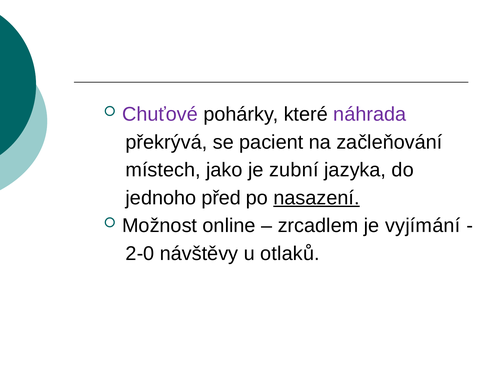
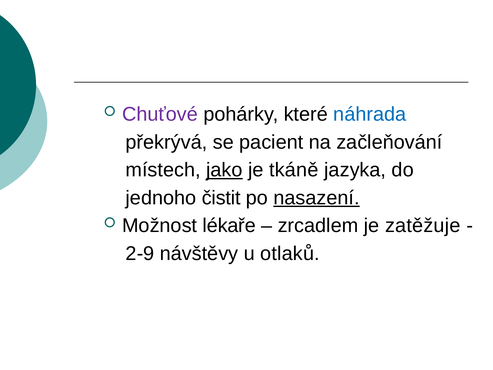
náhrada colour: purple -> blue
jako underline: none -> present
zubní: zubní -> tkáně
před: před -> čistit
online: online -> lékaře
vyjímání: vyjímání -> zatěžuje
2-0: 2-0 -> 2-9
